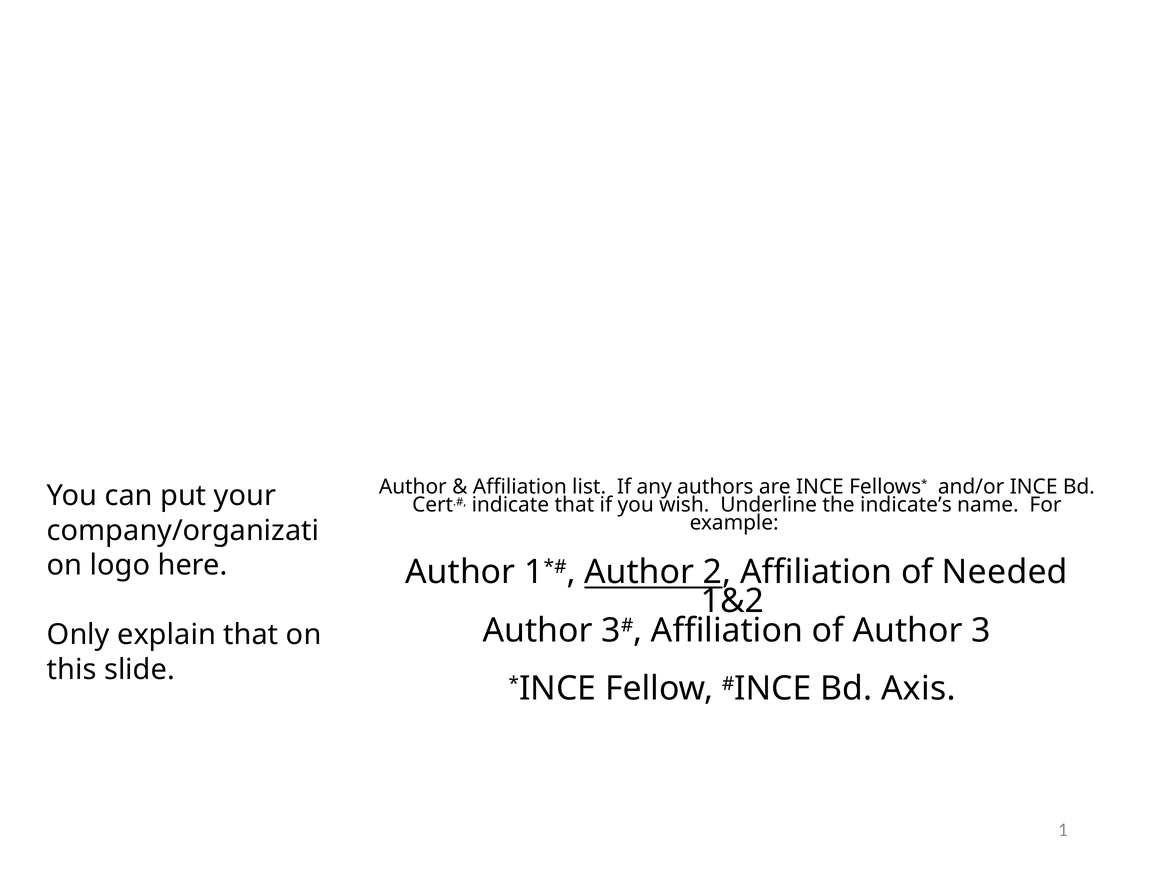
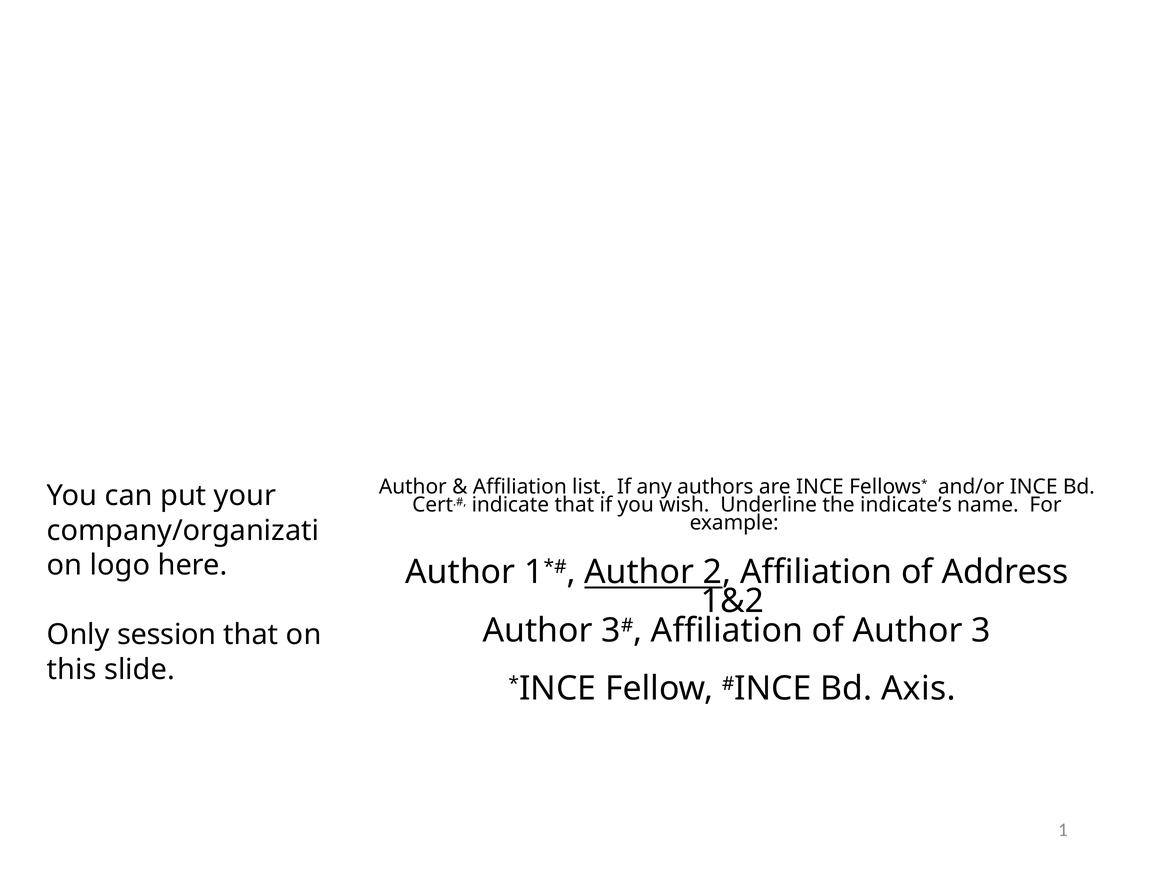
Needed: Needed -> Address
explain: explain -> session
